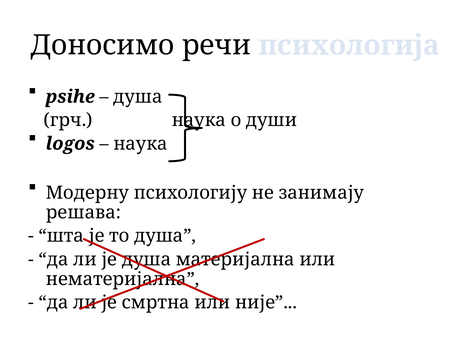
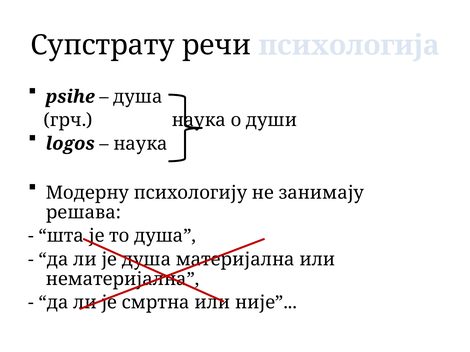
Доносимо: Доносимо -> Супстрату
